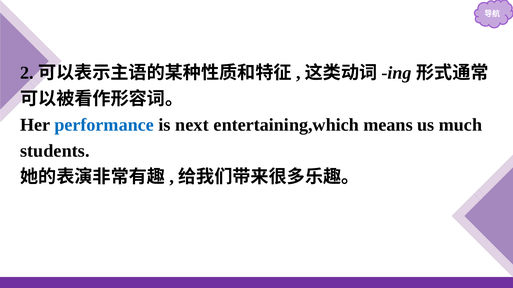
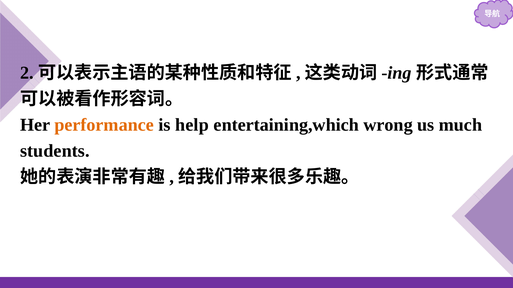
performance colour: blue -> orange
next: next -> help
means: means -> wrong
